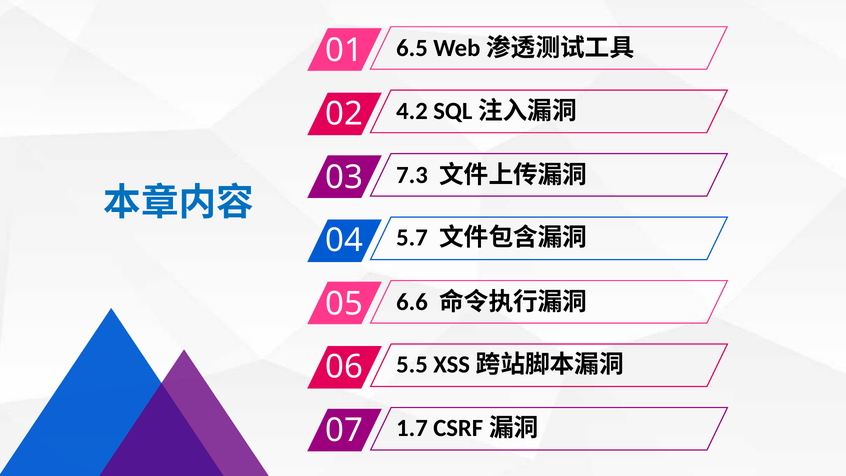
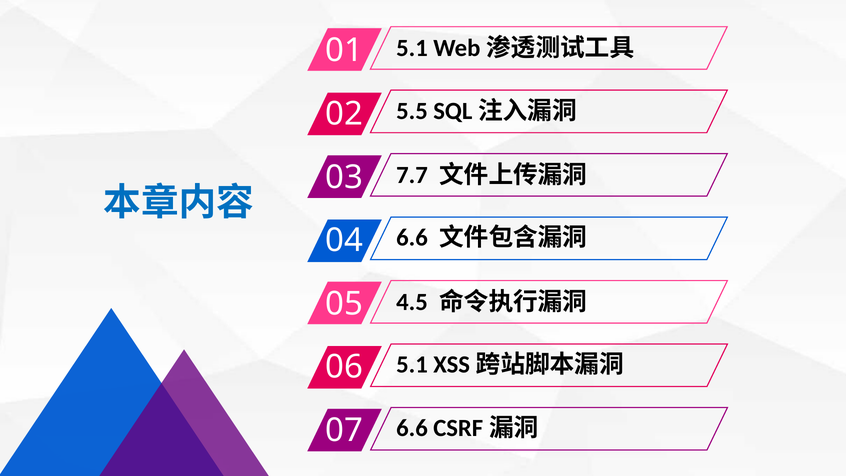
6.5 at (412, 48): 6.5 -> 5.1
4.2: 4.2 -> 5.5
7.3: 7.3 -> 7.7
5.7 at (412, 238): 5.7 -> 6.6
6.6: 6.6 -> 4.5
5.5 at (412, 365): 5.5 -> 5.1
1.7 at (412, 428): 1.7 -> 6.6
